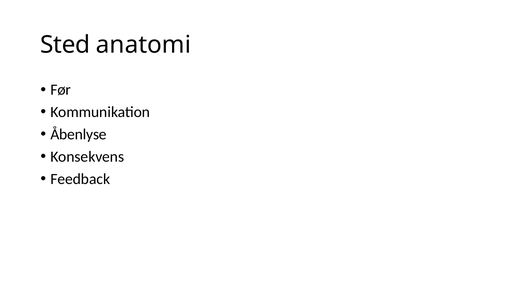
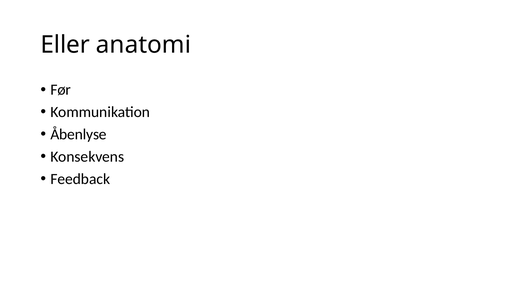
Sted: Sted -> Eller
